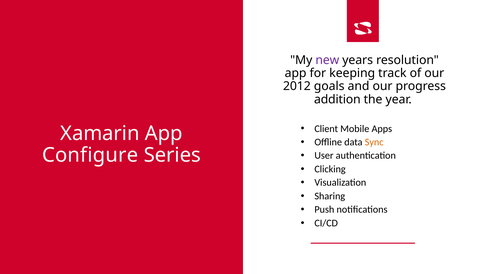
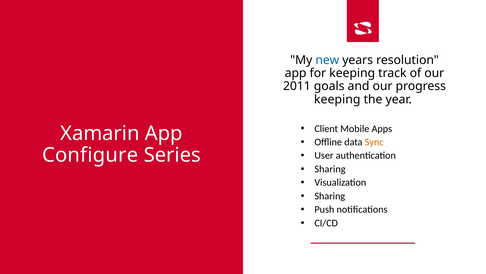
new colour: purple -> blue
2012: 2012 -> 2011
addition at (337, 99): addition -> keeping
Clicking at (330, 169): Clicking -> Sharing
